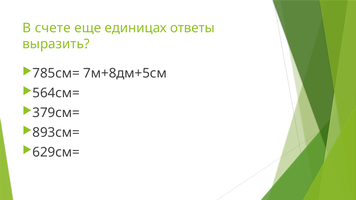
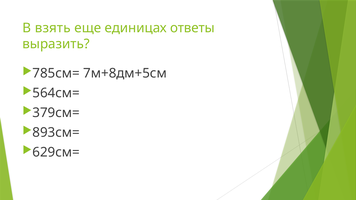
счете: счете -> взять
